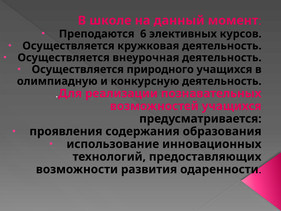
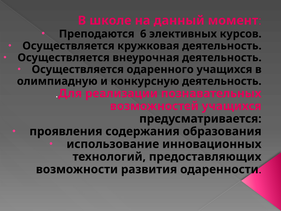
природного: природного -> одаренного
